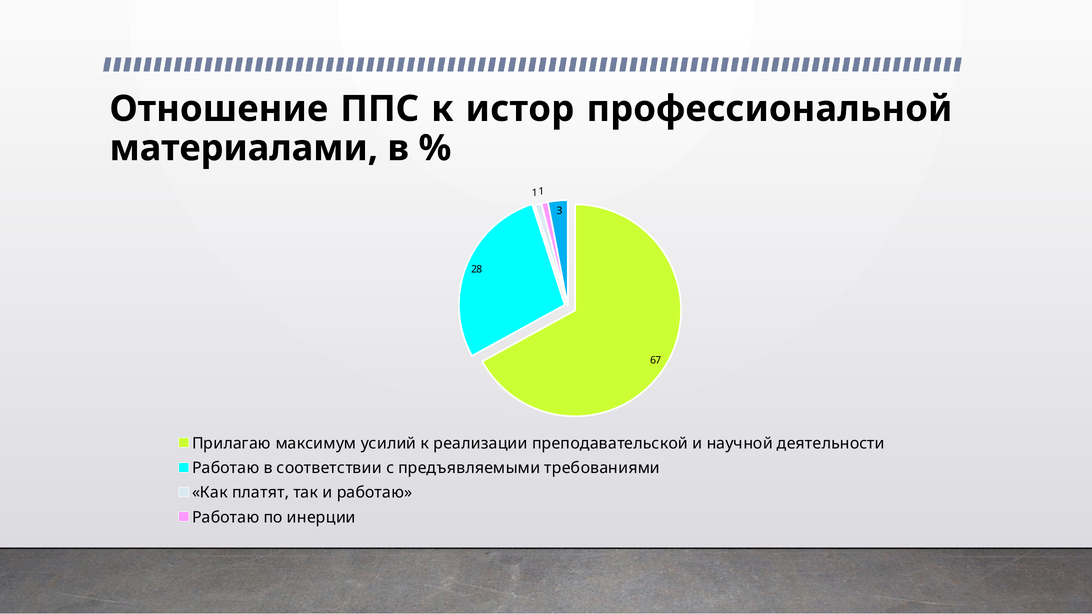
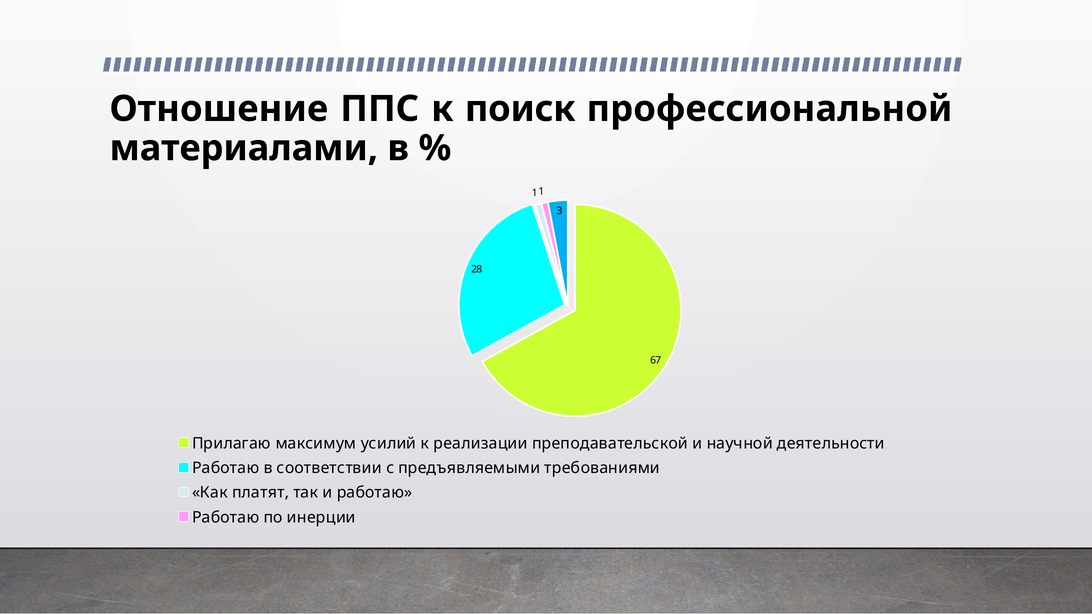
истор: истор -> поиск
